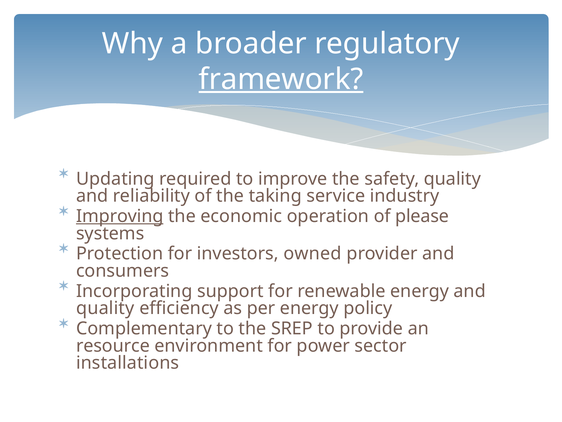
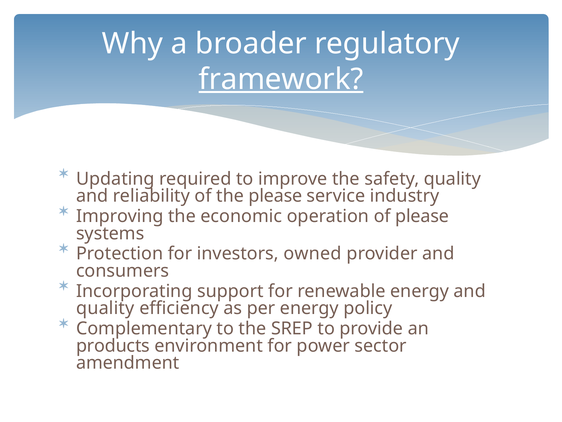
the taking: taking -> please
Improving underline: present -> none
resource: resource -> products
installations: installations -> amendment
